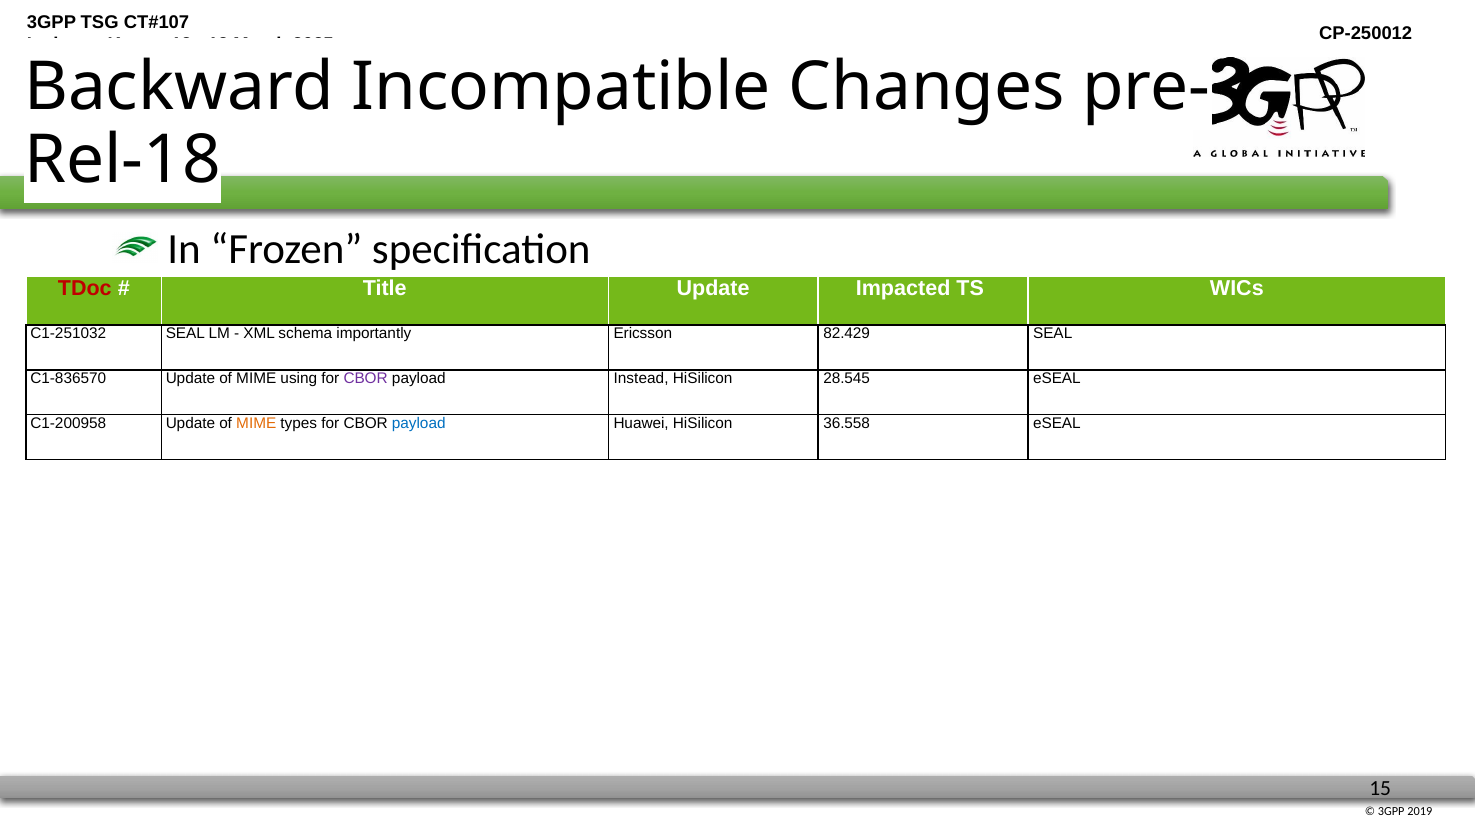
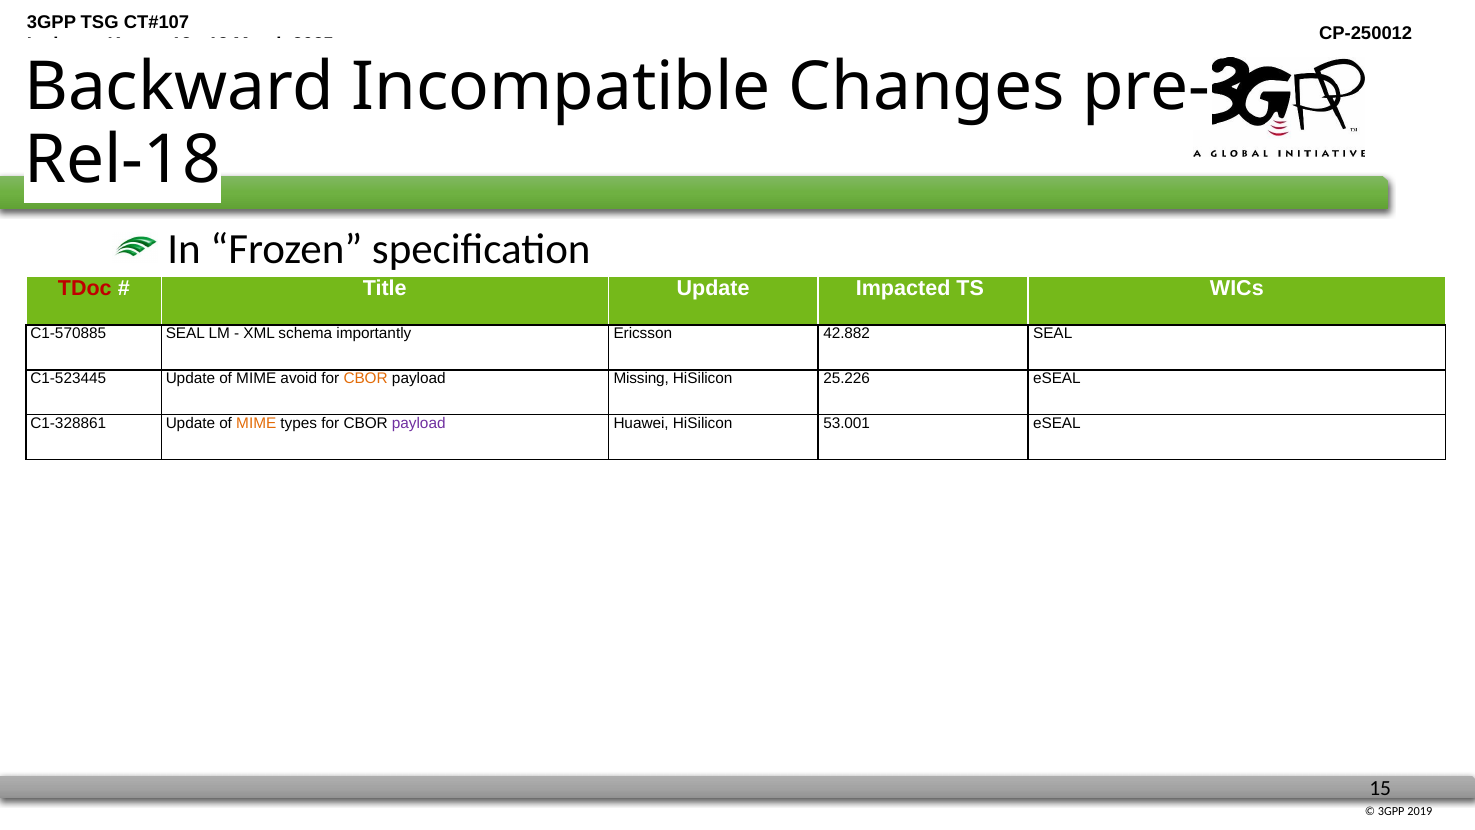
C1-251032: C1-251032 -> C1-570885
82.429: 82.429 -> 42.882
C1-836570: C1-836570 -> C1-523445
using: using -> avoid
CBOR at (366, 379) colour: purple -> orange
Instead: Instead -> Missing
28.545: 28.545 -> 25.226
C1-200958: C1-200958 -> C1-328861
payload at (419, 423) colour: blue -> purple
36.558: 36.558 -> 53.001
